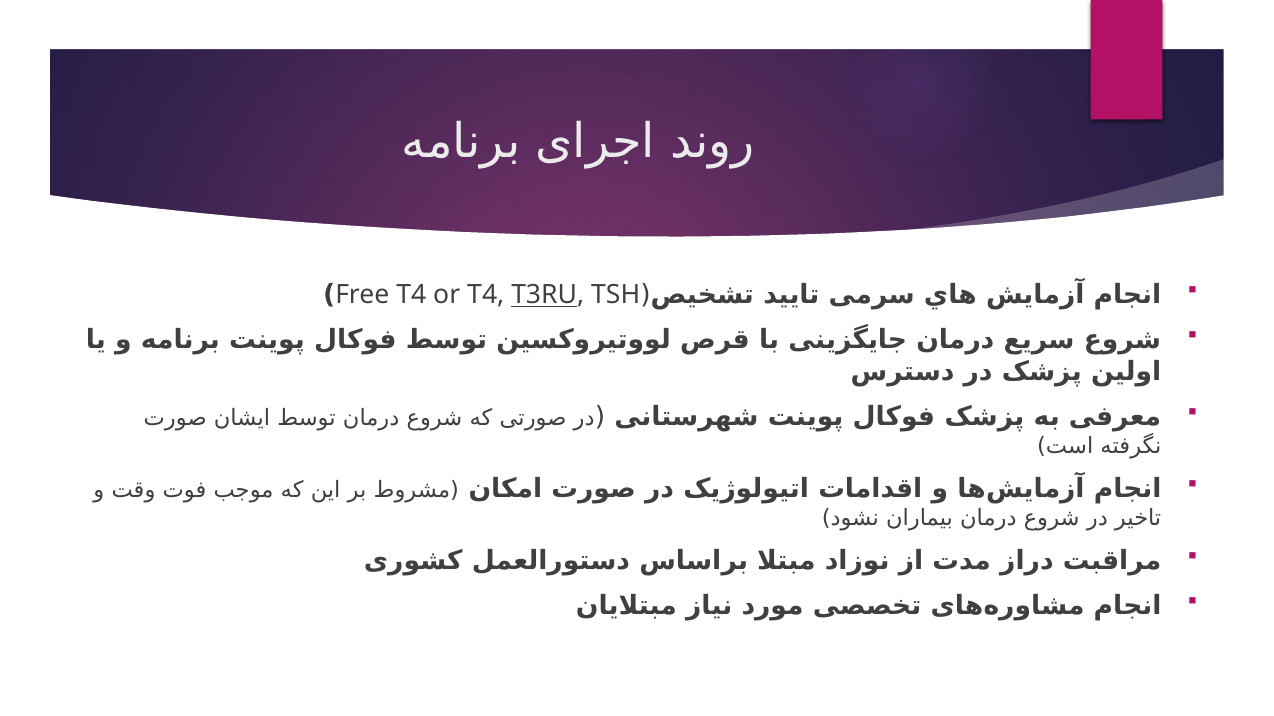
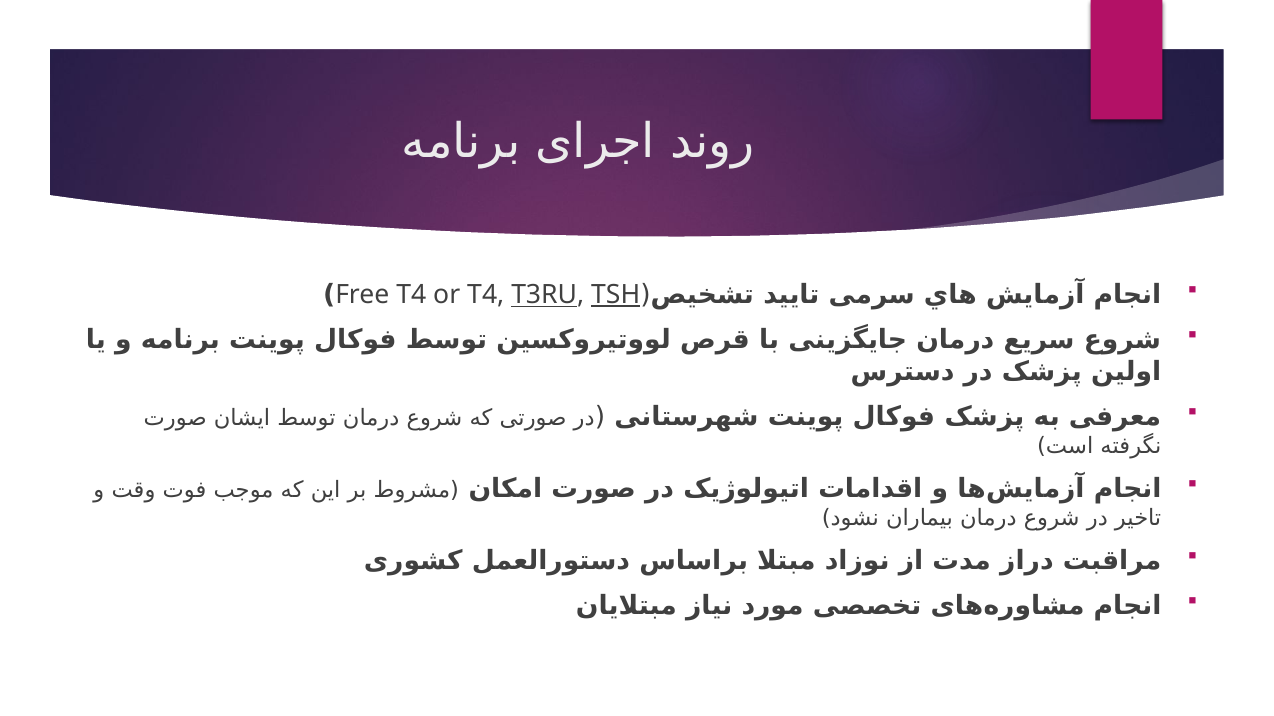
TSH underline: none -> present
